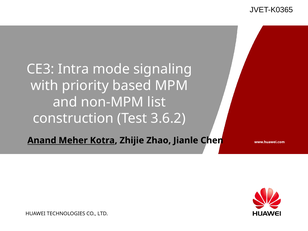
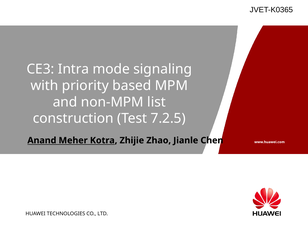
3.6.2: 3.6.2 -> 7.2.5
